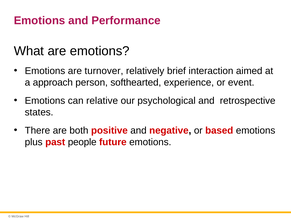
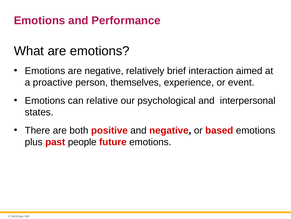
are turnover: turnover -> negative
approach: approach -> proactive
softhearted: softhearted -> themselves
retrospective: retrospective -> interpersonal
